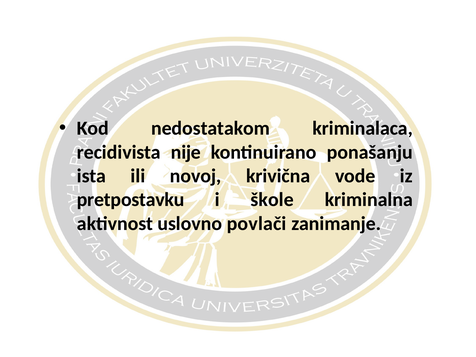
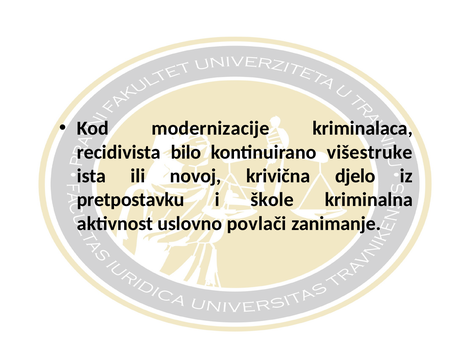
nedostatakom: nedostatakom -> modernizacije
nije: nije -> bilo
ponašanju: ponašanju -> višestruke
vode: vode -> djelo
